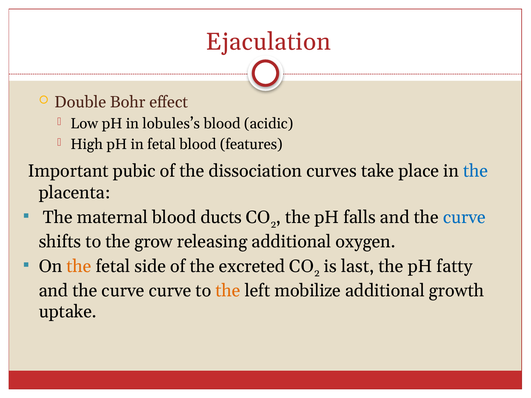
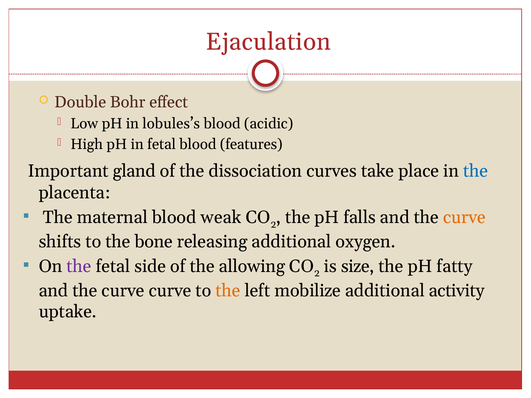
pubic: pubic -> gland
ducts: ducts -> weak
curve at (464, 218) colour: blue -> orange
grow: grow -> bone
the at (79, 267) colour: orange -> purple
excreted: excreted -> allowing
last: last -> size
growth: growth -> activity
